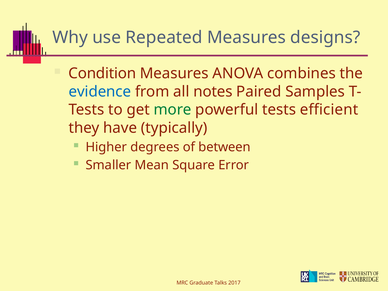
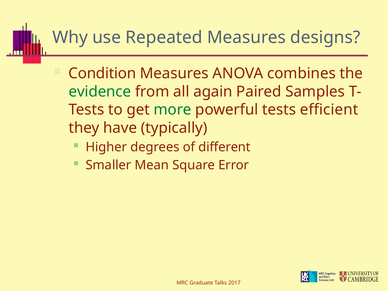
evidence colour: blue -> green
notes: notes -> again
between: between -> different
